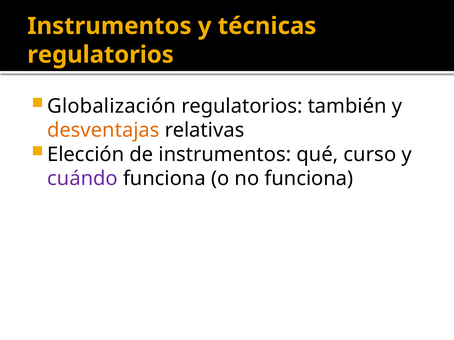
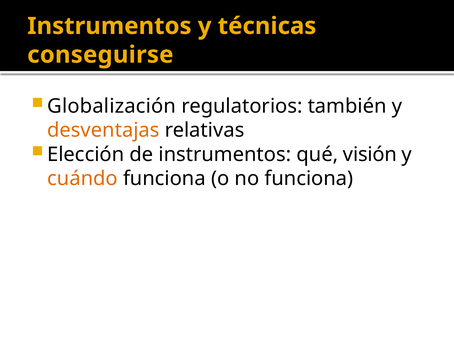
regulatorios at (101, 55): regulatorios -> conseguirse
curso: curso -> visión
cuándo colour: purple -> orange
